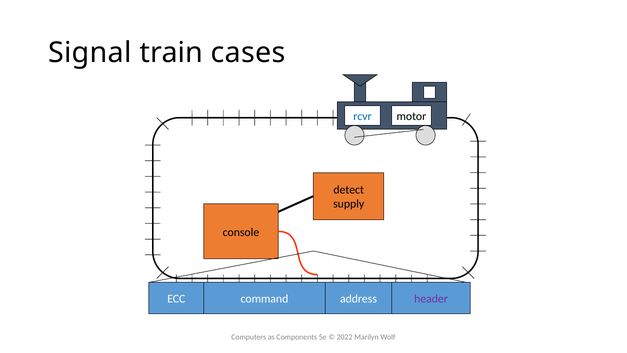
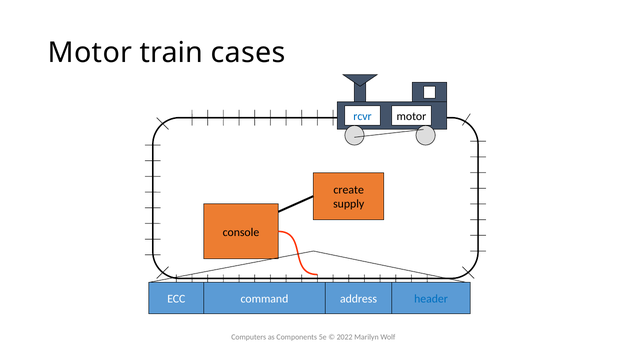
Signal at (90, 53): Signal -> Motor
detect: detect -> create
header colour: purple -> blue
